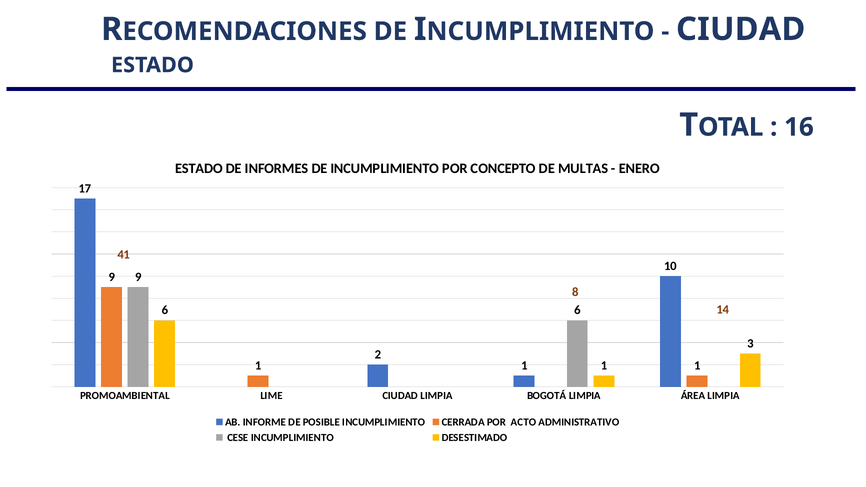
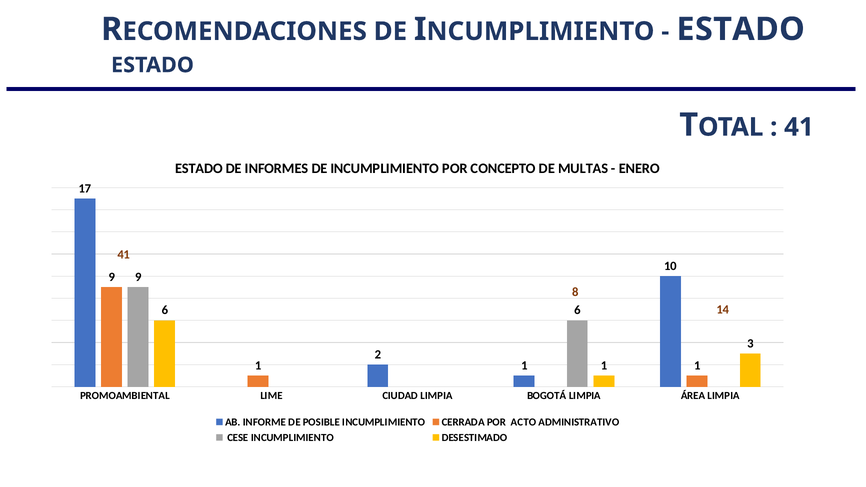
CIUDAD at (741, 29): CIUDAD -> ESTADO
16 at (799, 127): 16 -> 41
